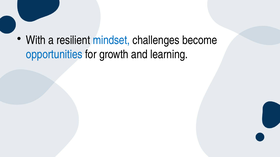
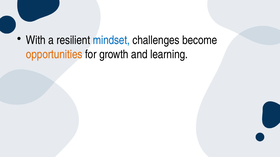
opportunities colour: blue -> orange
